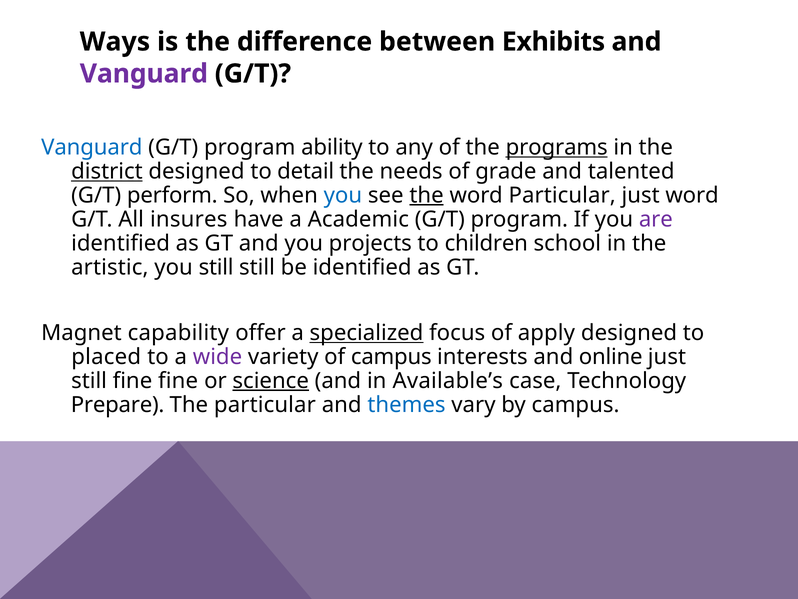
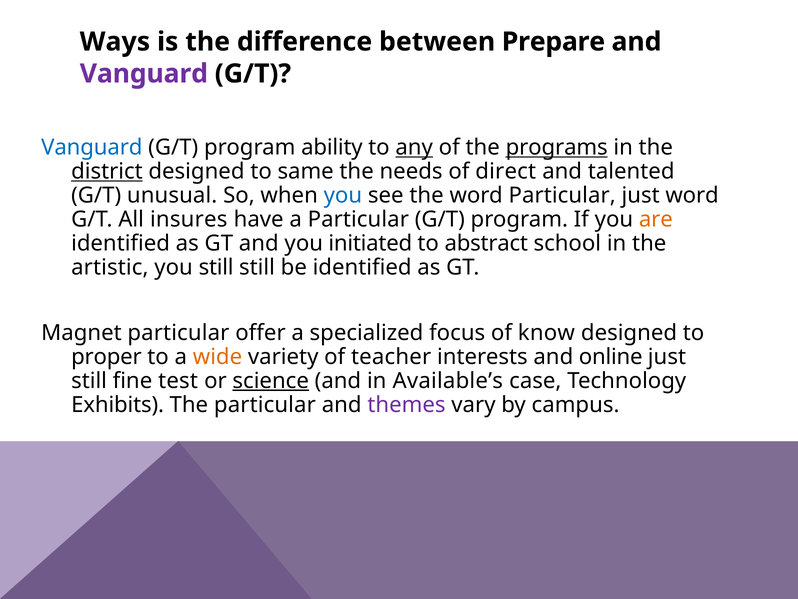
Exhibits: Exhibits -> Prepare
any underline: none -> present
detail: detail -> same
grade: grade -> direct
perform: perform -> unusual
the at (427, 195) underline: present -> none
a Academic: Academic -> Particular
are colour: purple -> orange
projects: projects -> initiated
children: children -> abstract
Magnet capability: capability -> particular
specialized underline: present -> none
apply: apply -> know
placed: placed -> proper
wide colour: purple -> orange
of campus: campus -> teacher
fine fine: fine -> test
Prepare: Prepare -> Exhibits
themes colour: blue -> purple
